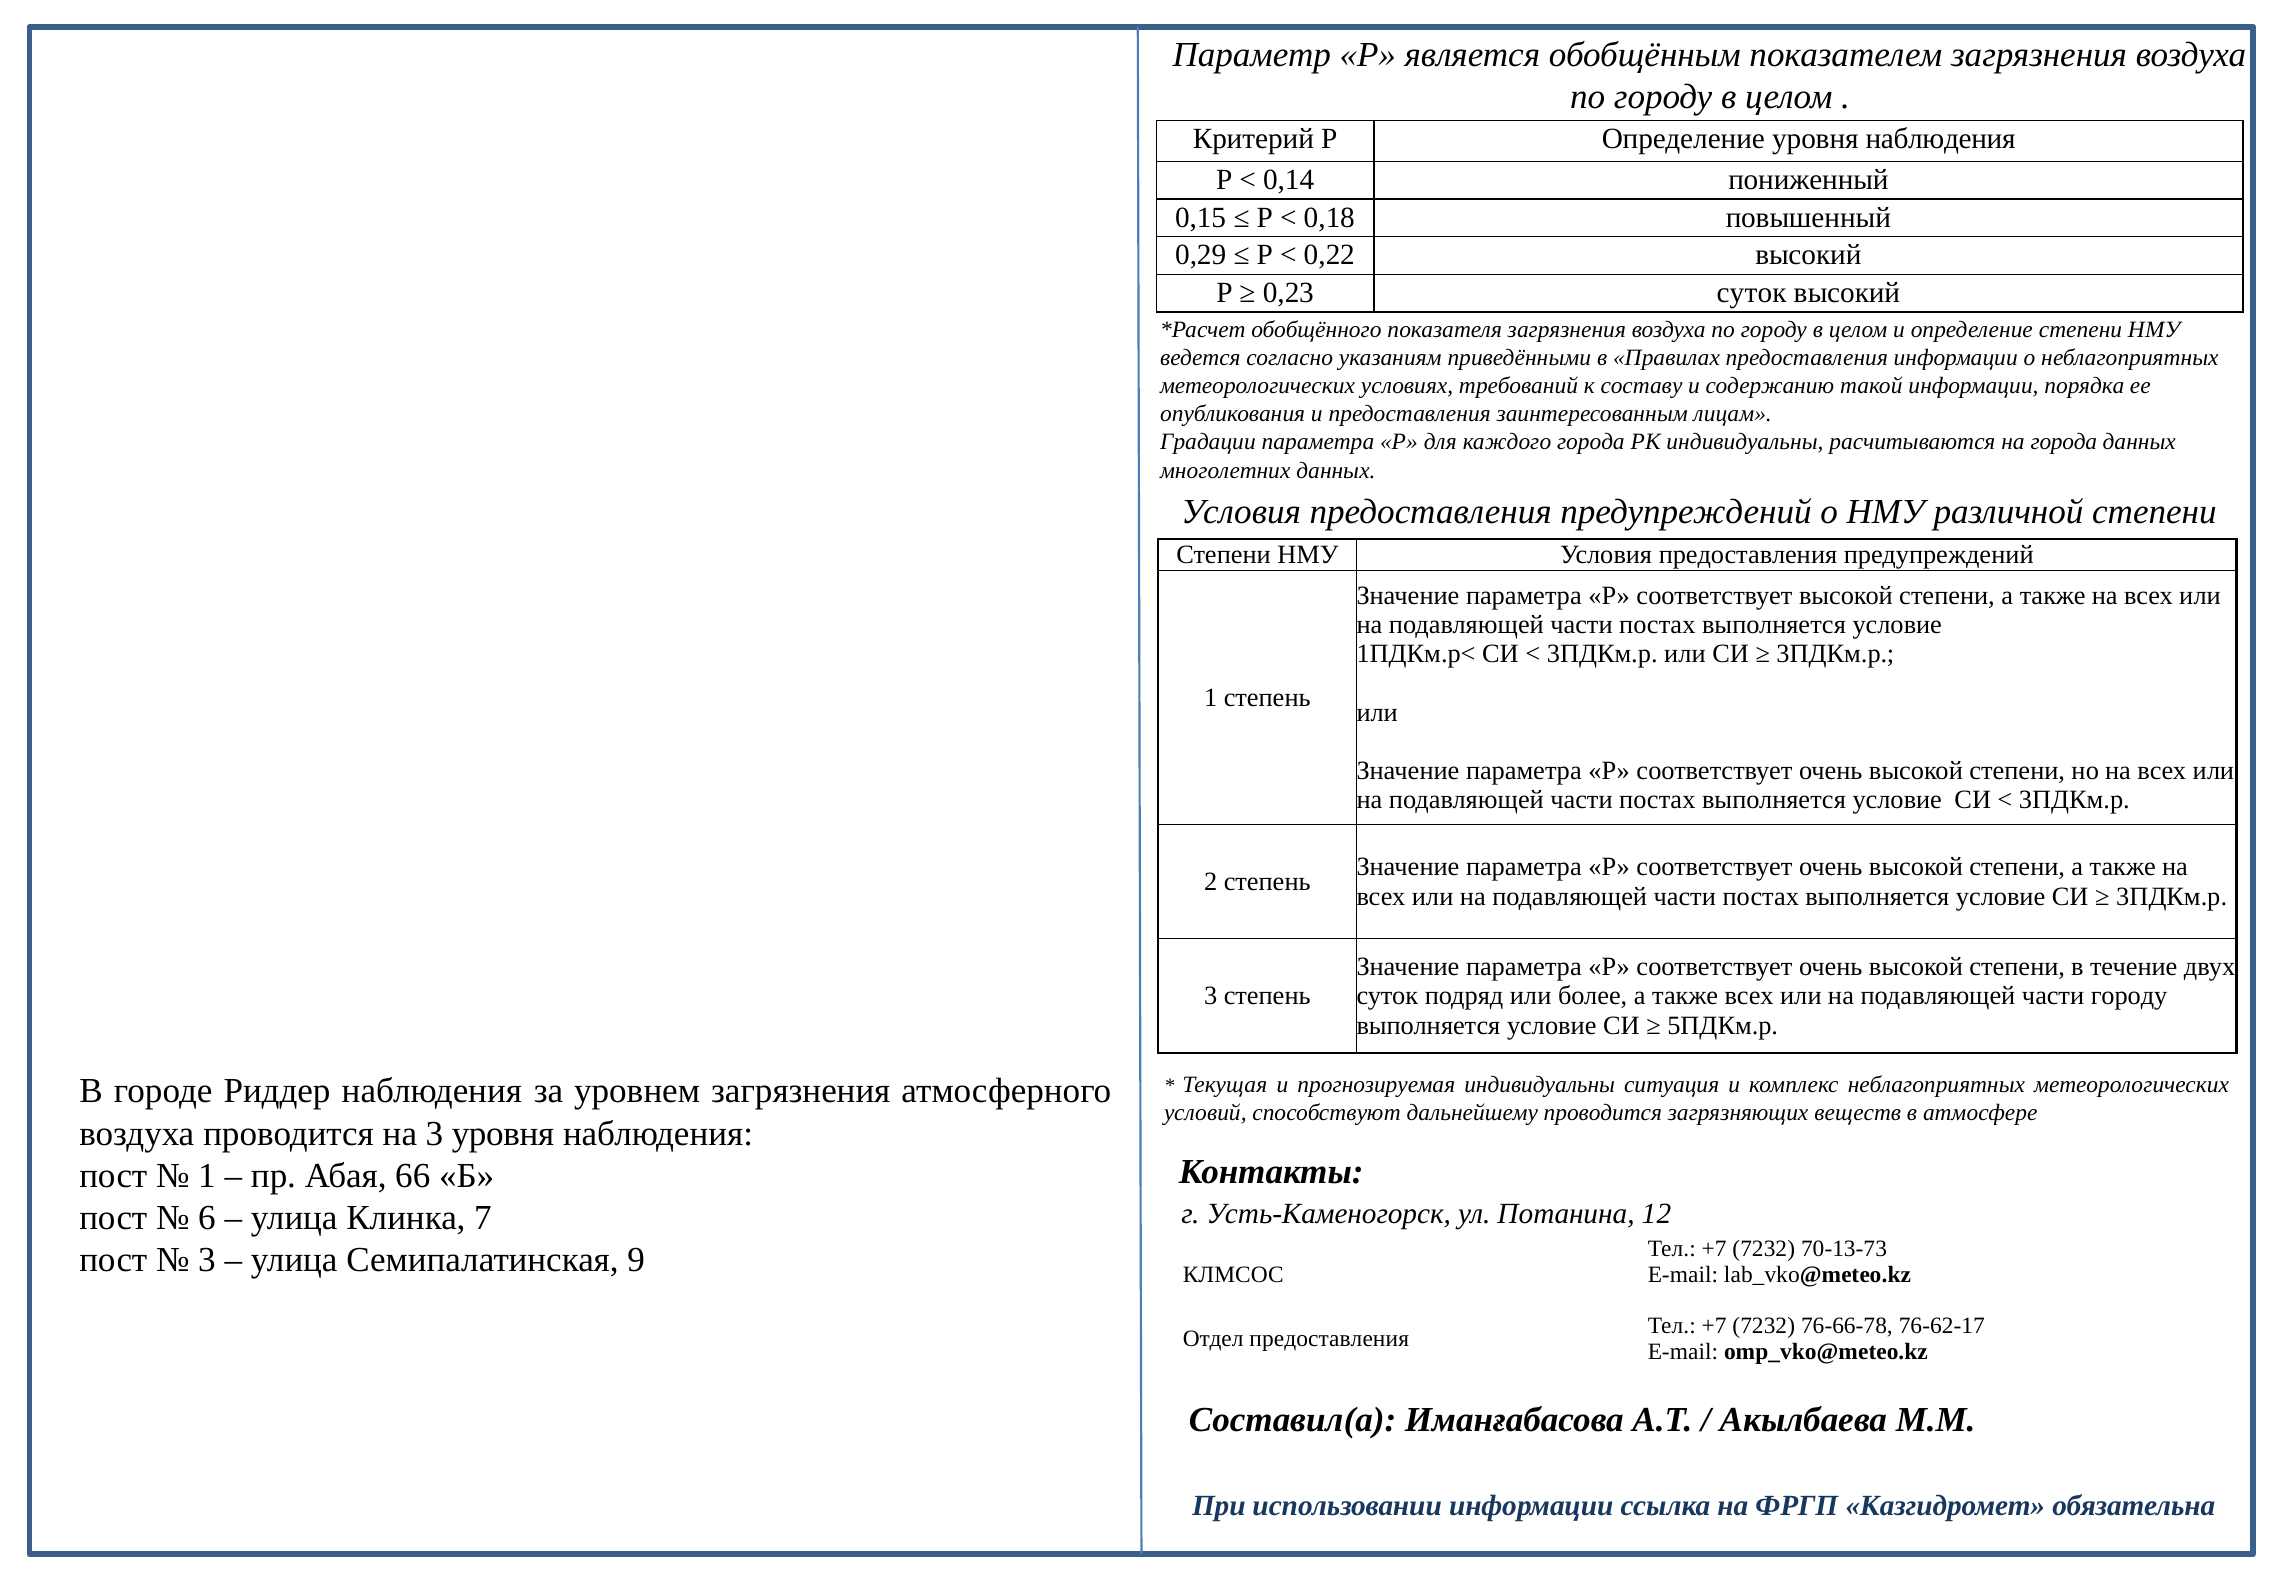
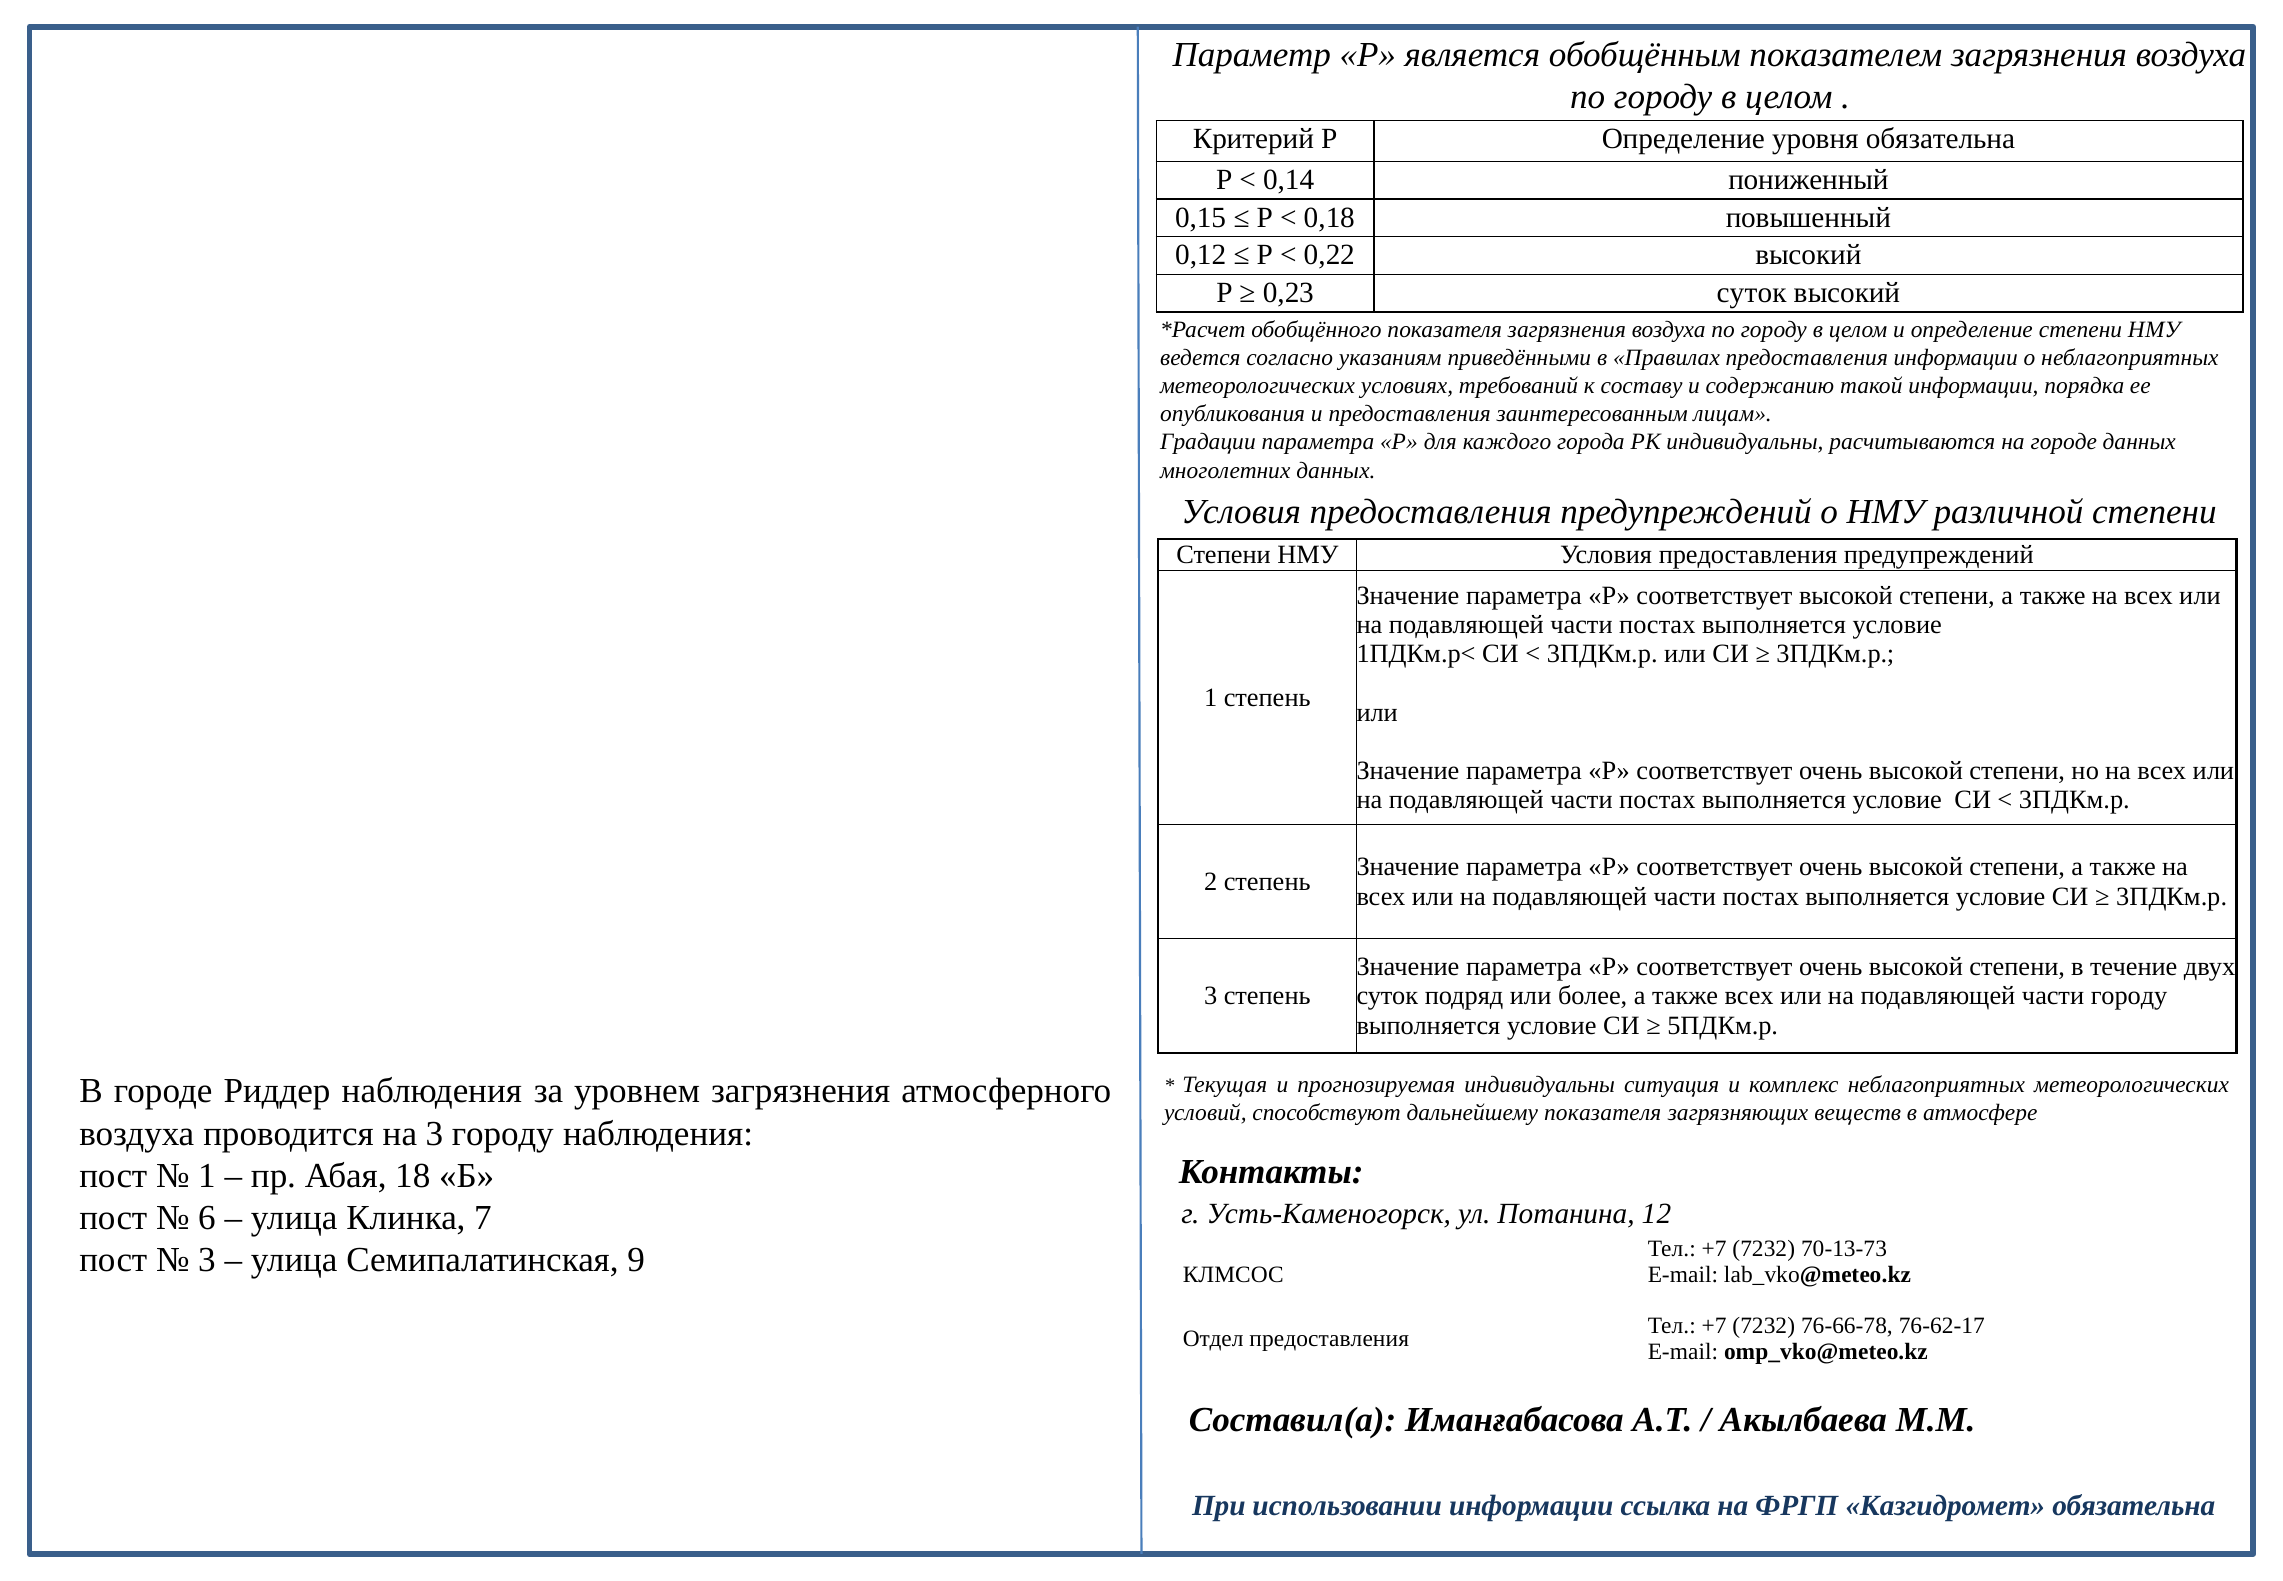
Определение уровня наблюдения: наблюдения -> обязательна
0,29: 0,29 -> 0,12
на города: города -> городе
дальнейшему проводится: проводится -> показателя
3 уровня: уровня -> городу
66: 66 -> 18
